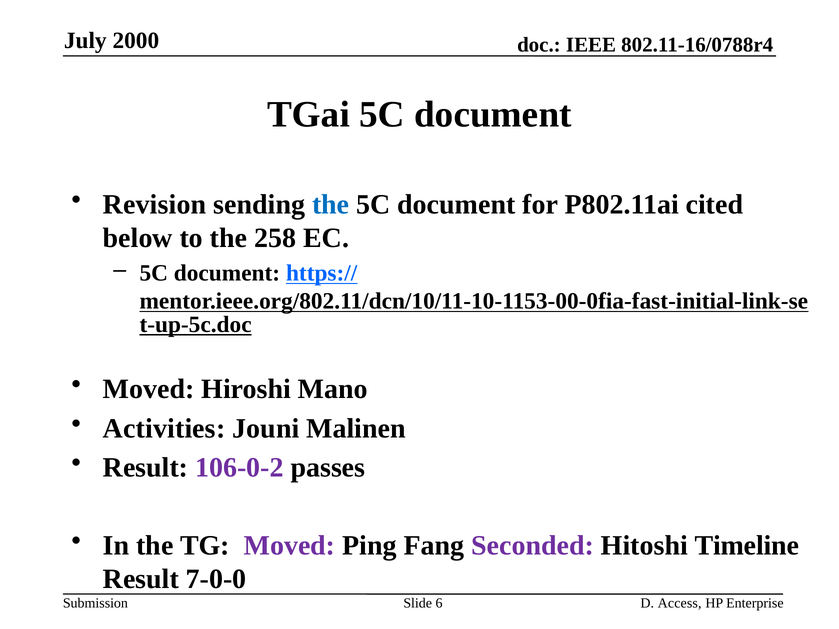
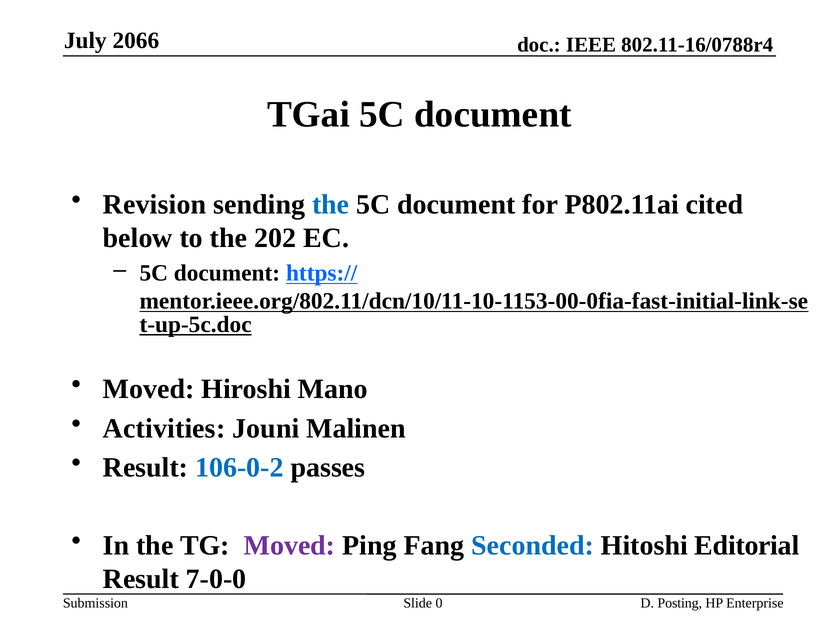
2000: 2000 -> 2066
258: 258 -> 202
106-0-2 colour: purple -> blue
Seconded colour: purple -> blue
Timeline: Timeline -> Editorial
6: 6 -> 0
Access: Access -> Posting
